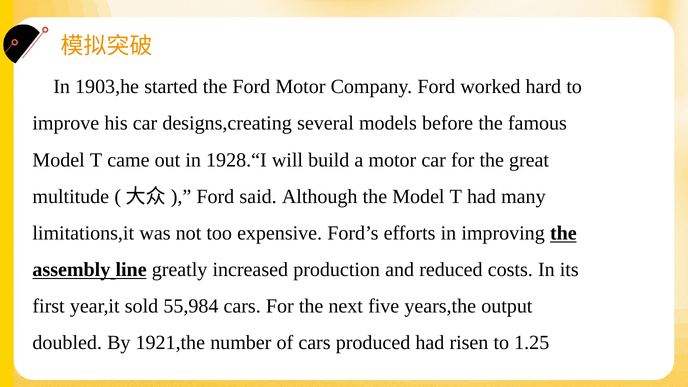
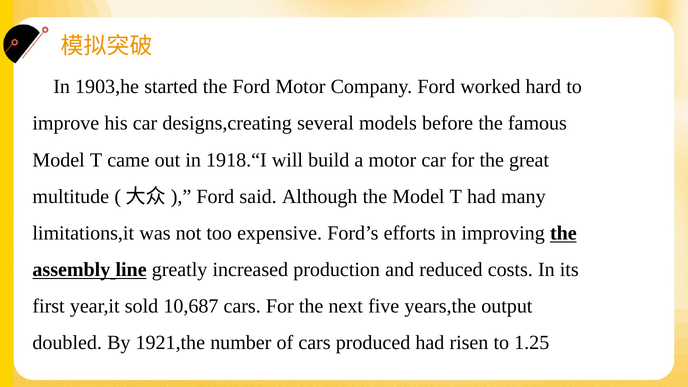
1928.“I: 1928.“I -> 1918.“I
55,984: 55,984 -> 10,687
